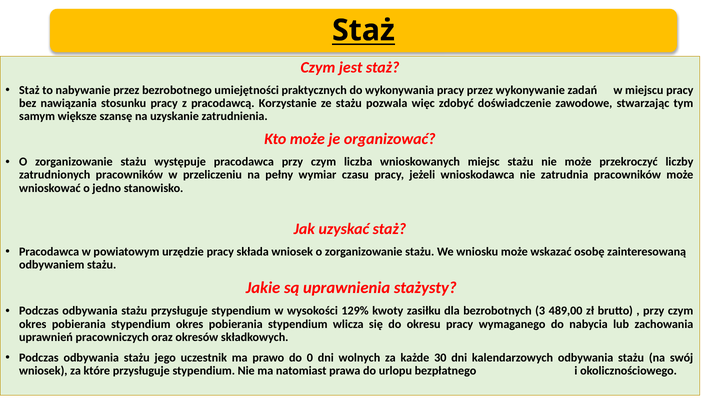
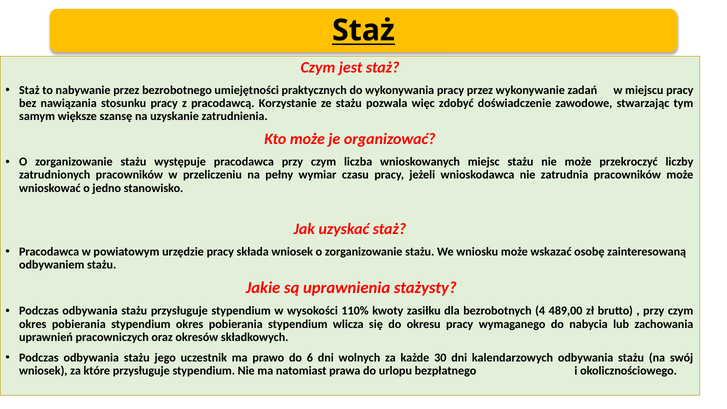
129%: 129% -> 110%
3: 3 -> 4
0: 0 -> 6
